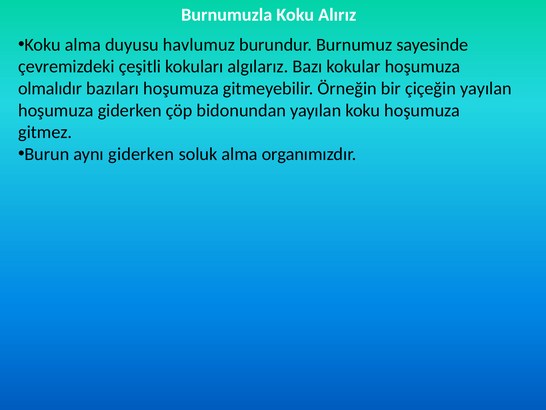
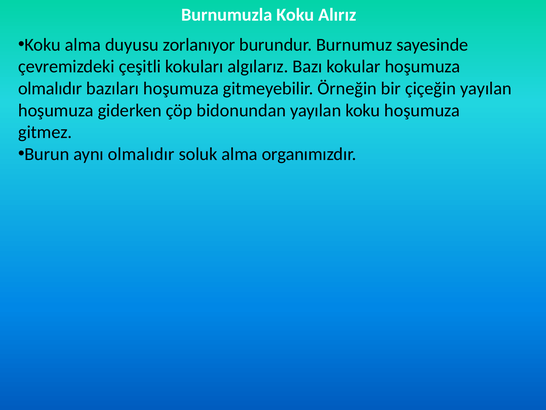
havlumuz: havlumuz -> zorlanıyor
aynı giderken: giderken -> olmalıdır
